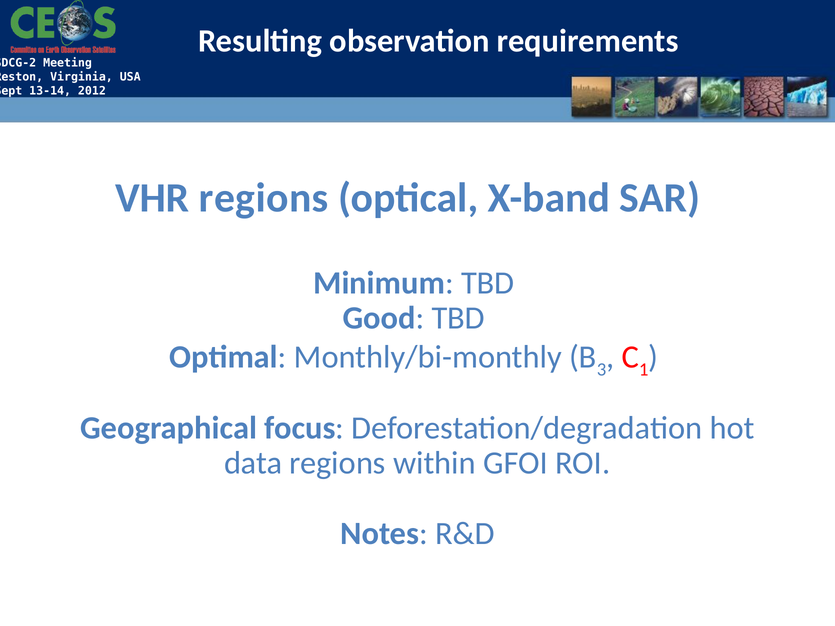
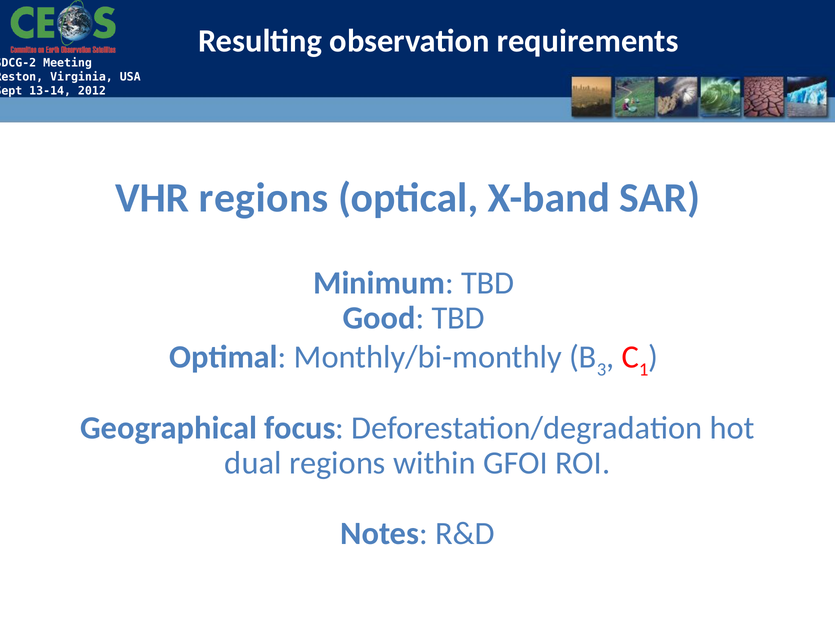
data: data -> dual
